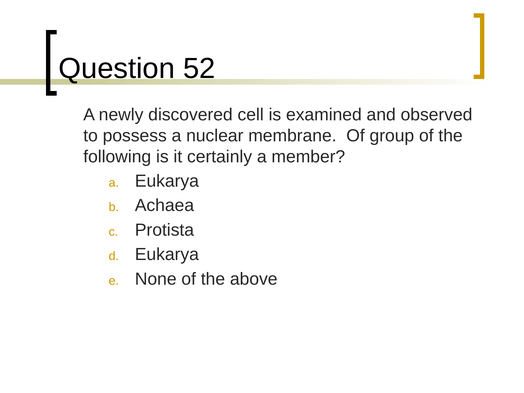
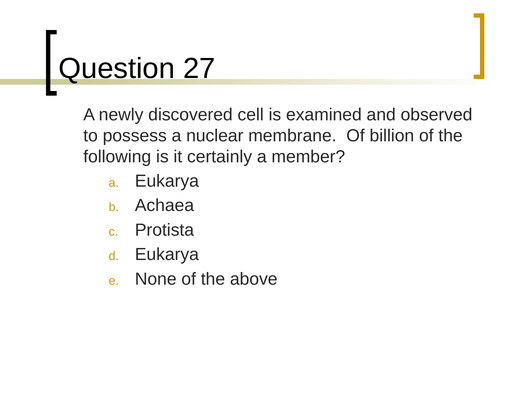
52: 52 -> 27
group: group -> billion
